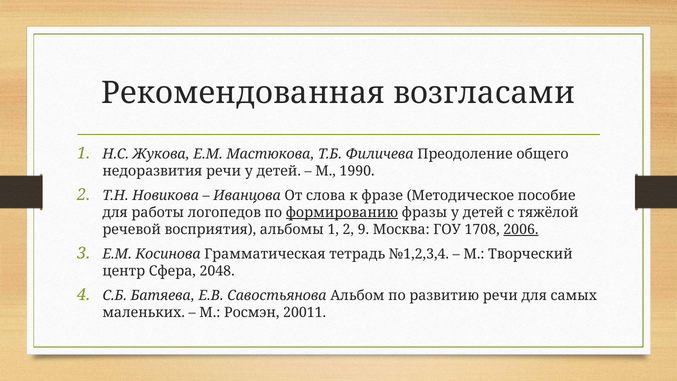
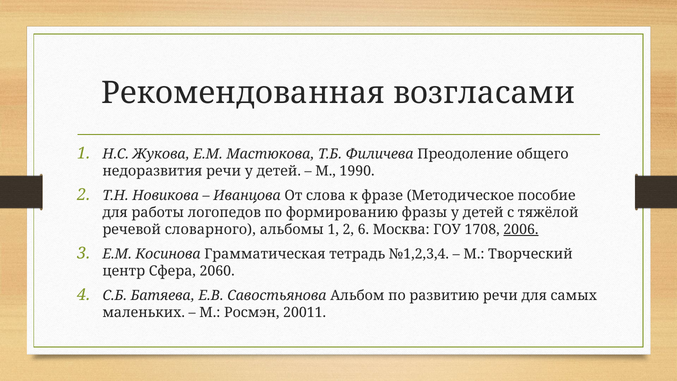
формированию underline: present -> none
восприятия: восприятия -> словарного
9: 9 -> 6
2048: 2048 -> 2060
